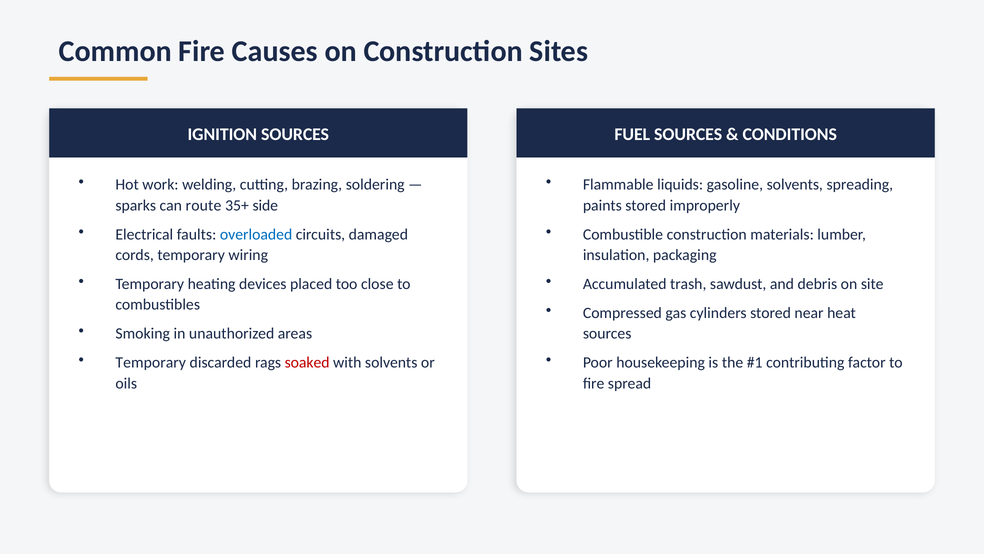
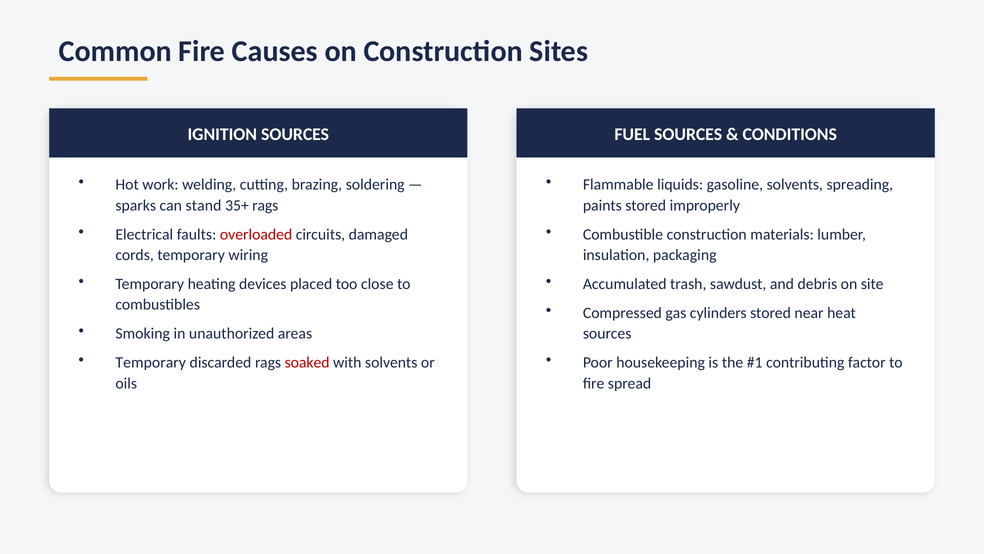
route: route -> stand
35+ side: side -> rags
overloaded colour: blue -> red
